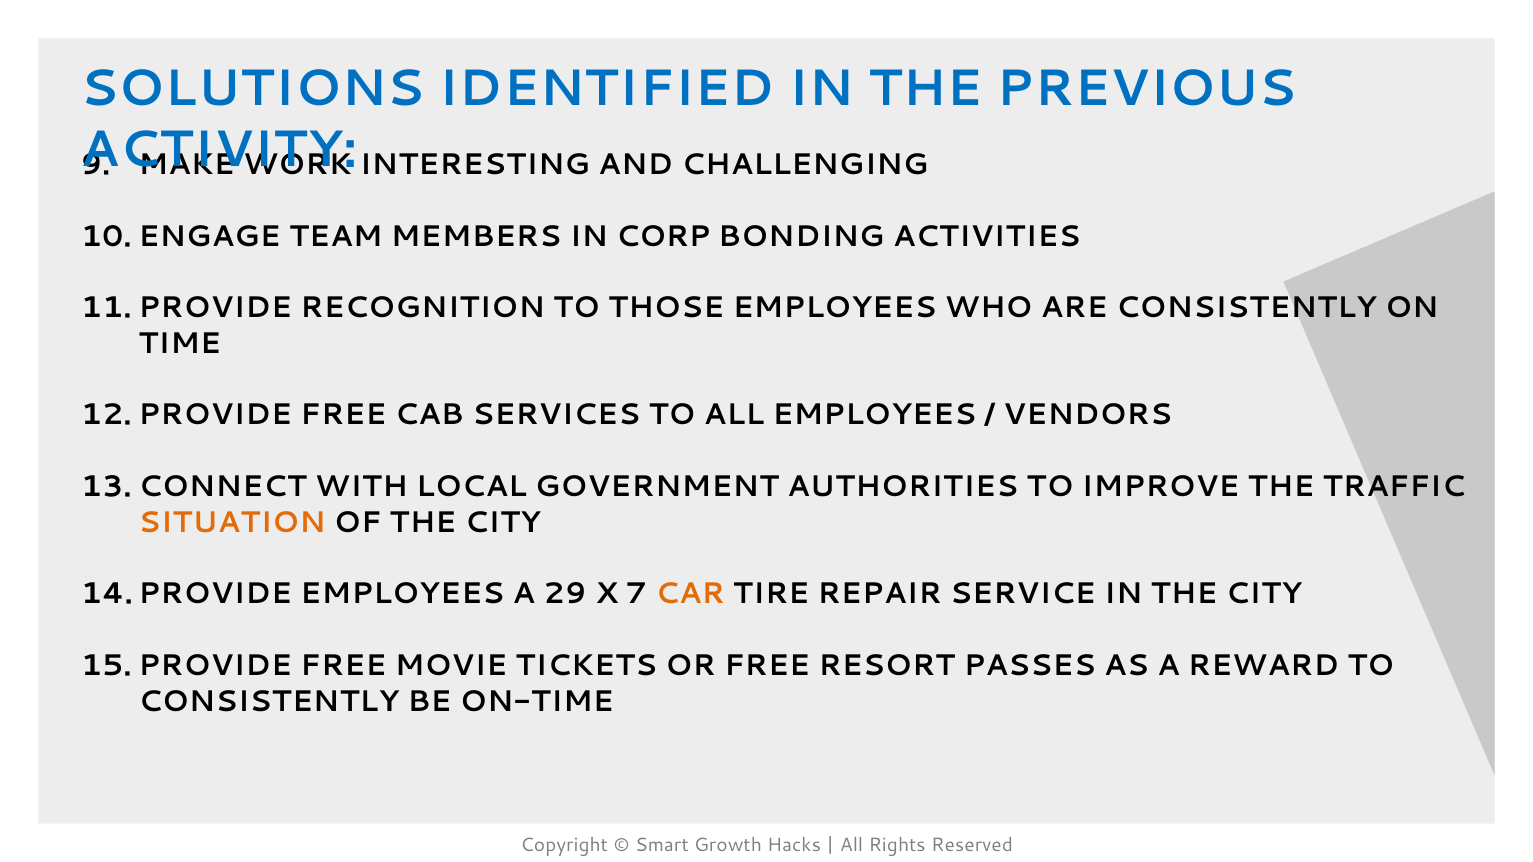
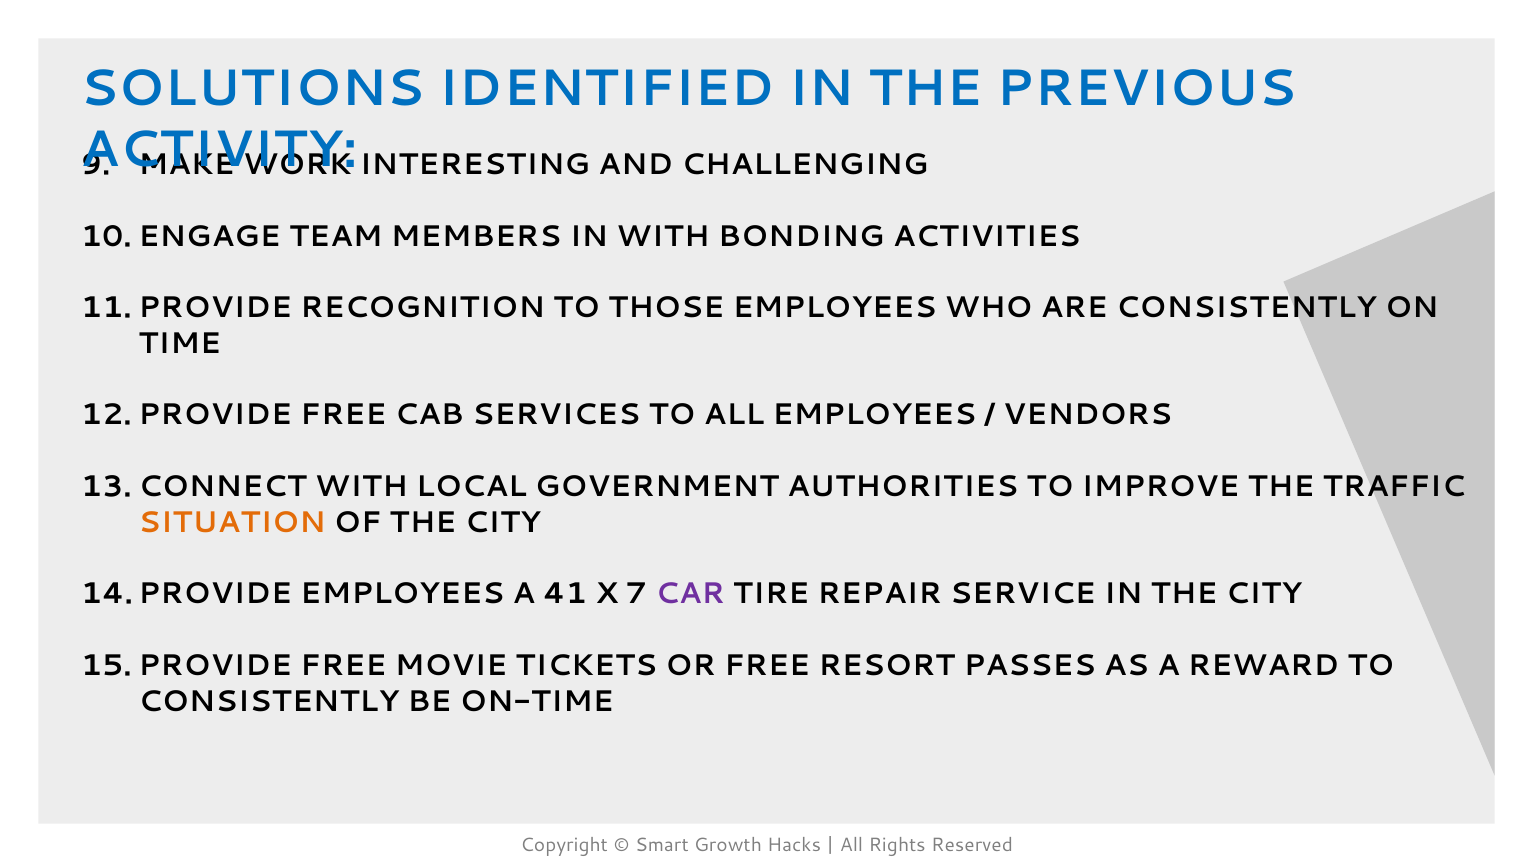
IN CORP: CORP -> WITH
29: 29 -> 41
CAR colour: orange -> purple
